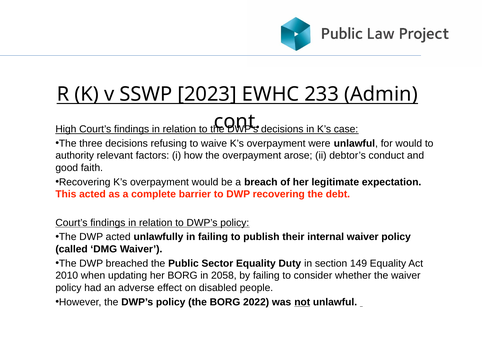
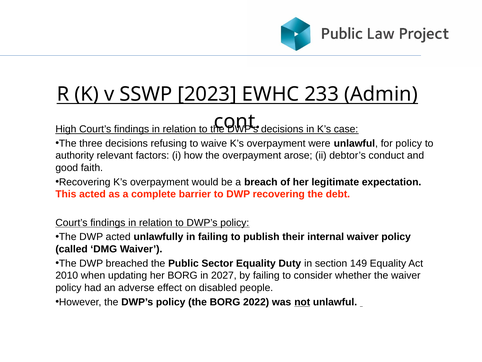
for would: would -> policy
2058: 2058 -> 2027
